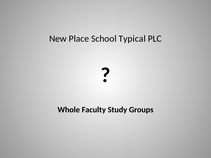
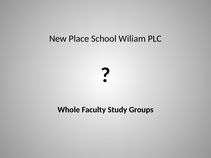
Typical: Typical -> Wiliam
